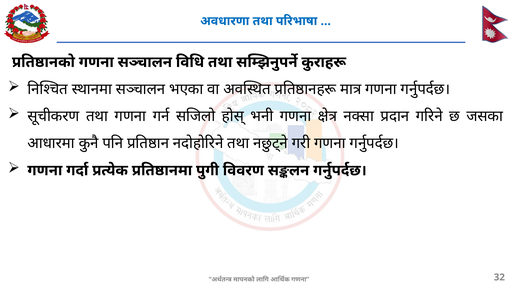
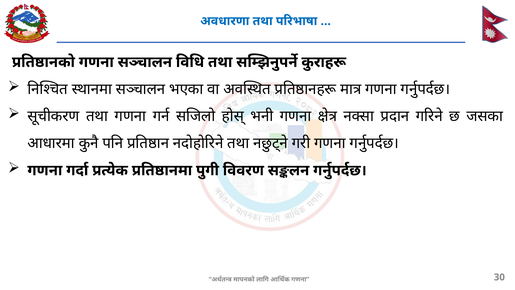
32: 32 -> 30
